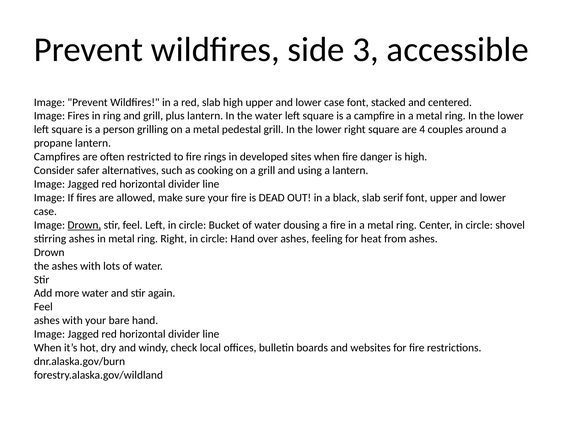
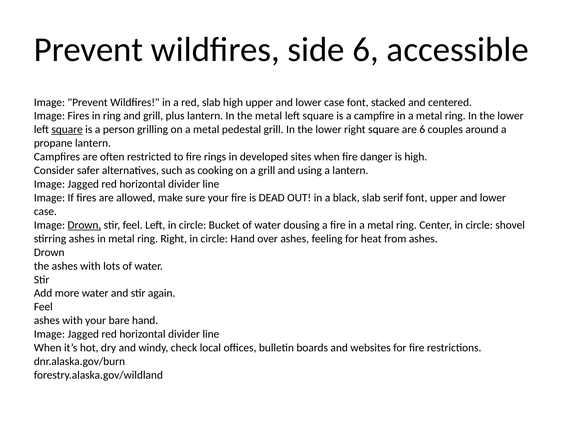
side 3: 3 -> 6
the water: water -> metal
square at (67, 130) underline: none -> present
are 4: 4 -> 6
